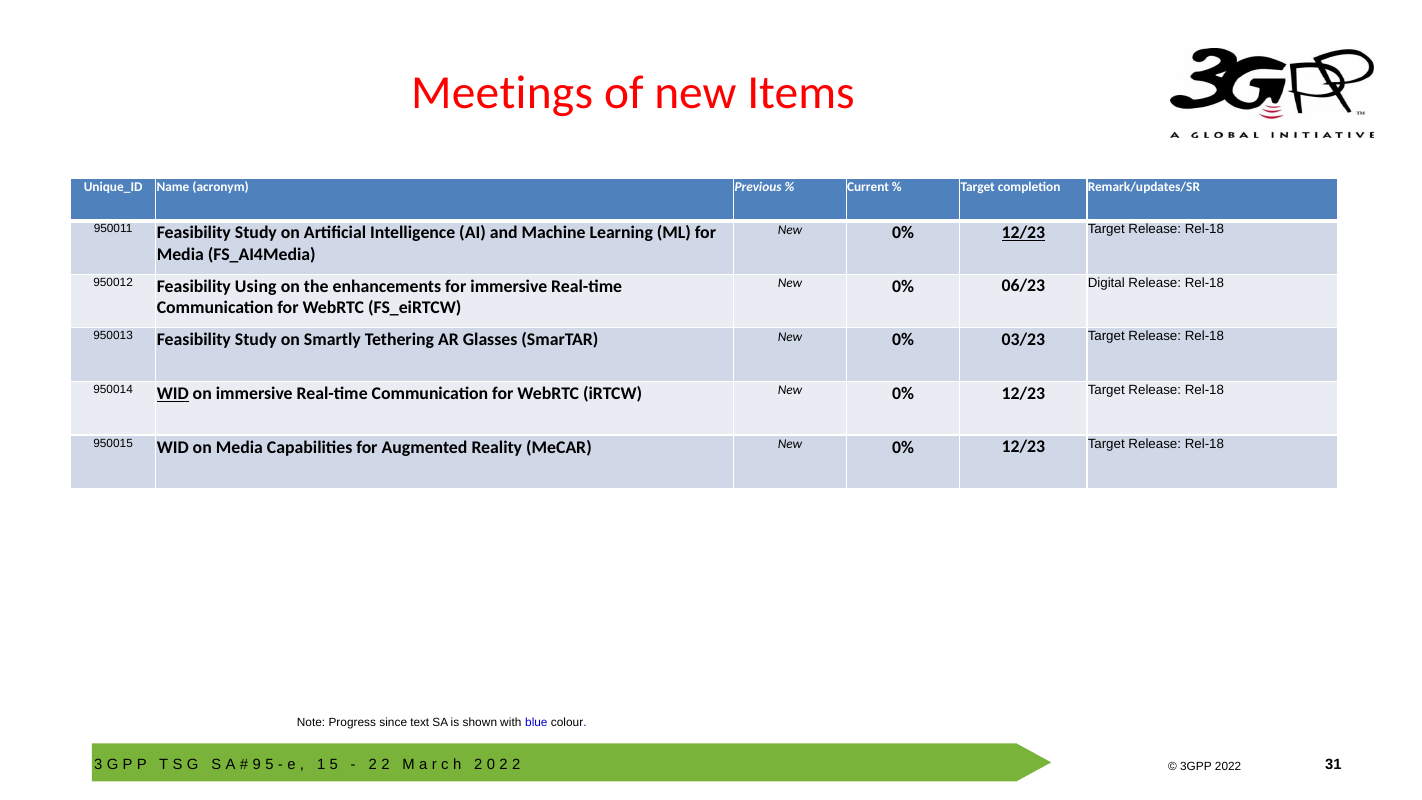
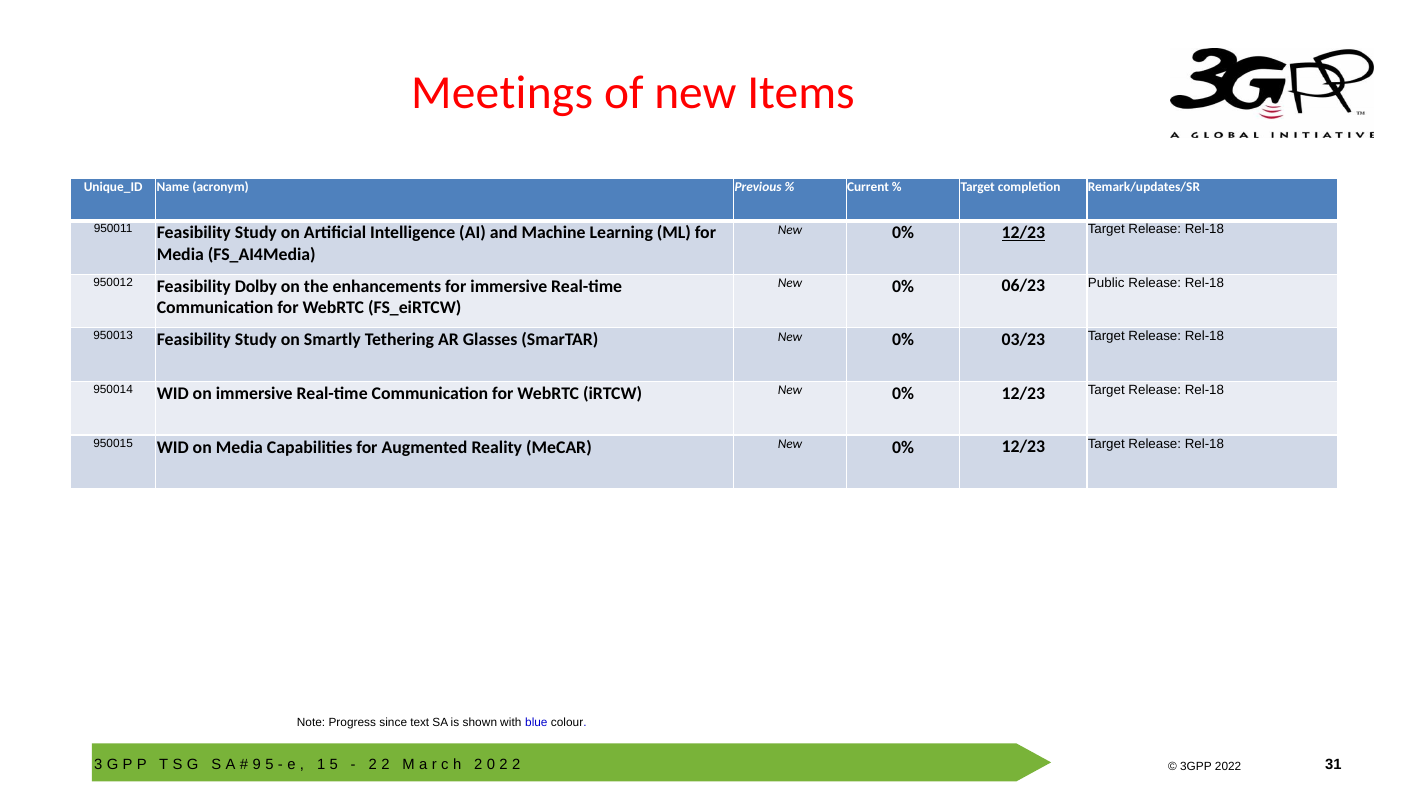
Using: Using -> Dolby
Digital: Digital -> Public
WID at (173, 394) underline: present -> none
